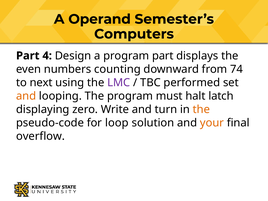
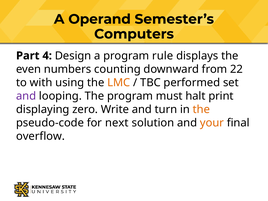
program part: part -> rule
74: 74 -> 22
next: next -> with
LMC colour: purple -> orange
and at (26, 96) colour: orange -> purple
latch: latch -> print
loop: loop -> next
